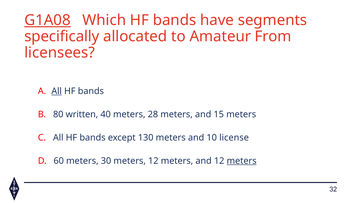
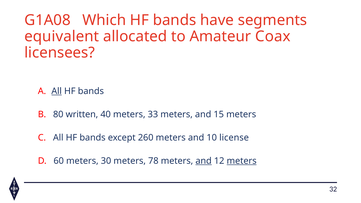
G1A08 underline: present -> none
specifically: specifically -> equivalent
From: From -> Coax
28: 28 -> 33
130: 130 -> 260
meters 12: 12 -> 78
and at (204, 161) underline: none -> present
